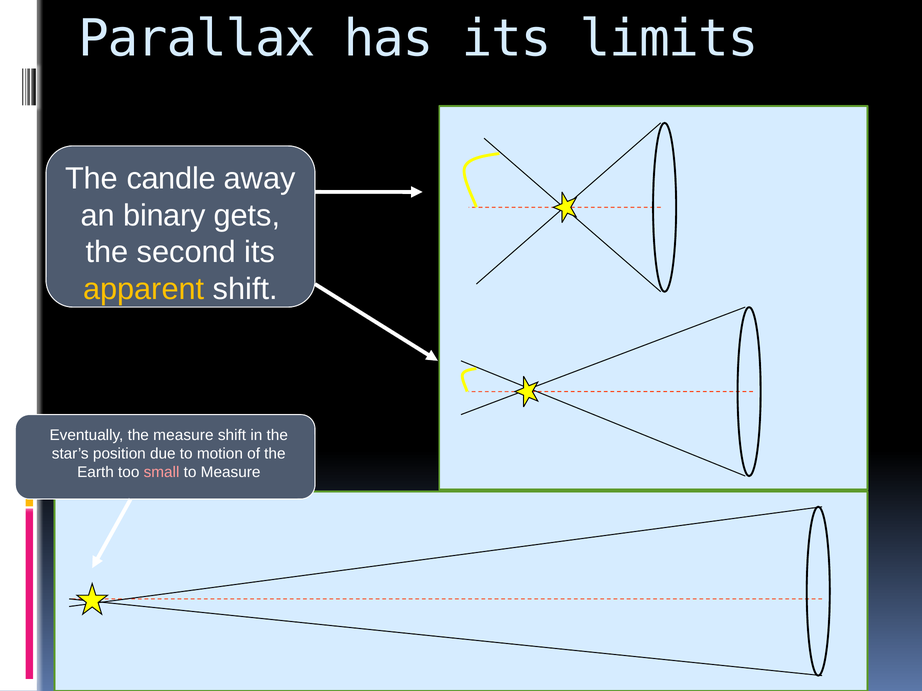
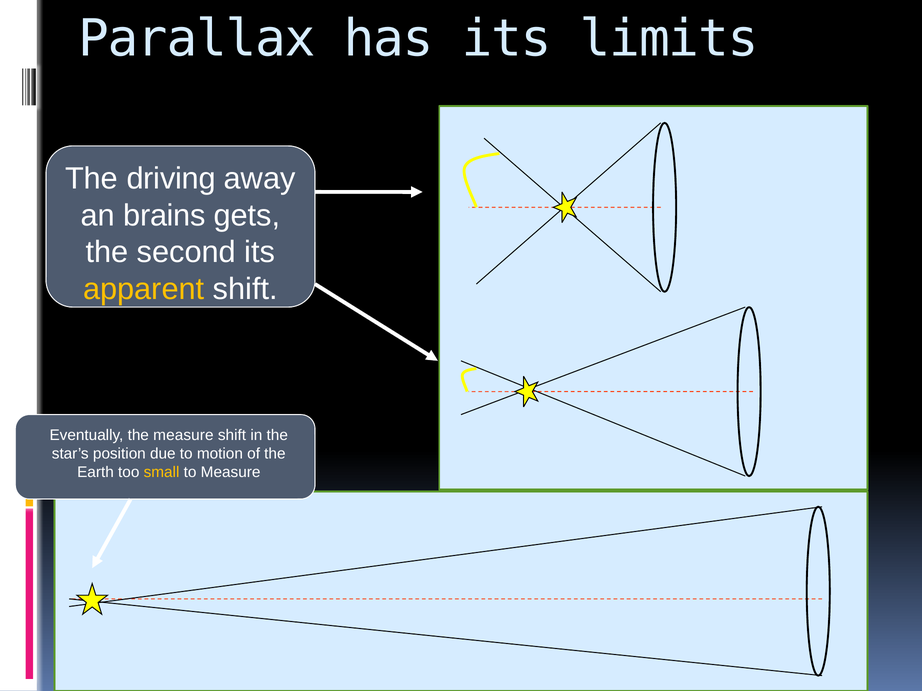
candle: candle -> driving
binary: binary -> brains
small colour: pink -> yellow
